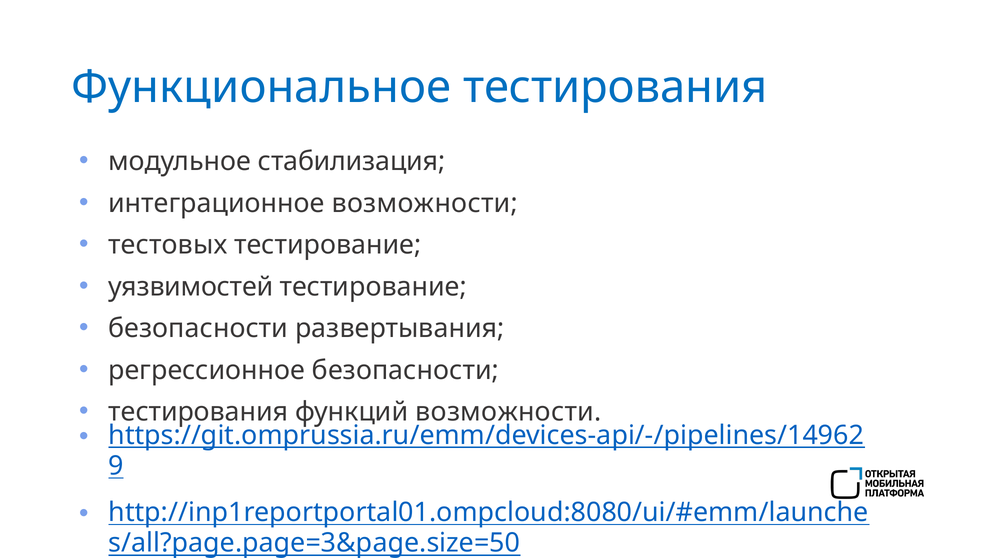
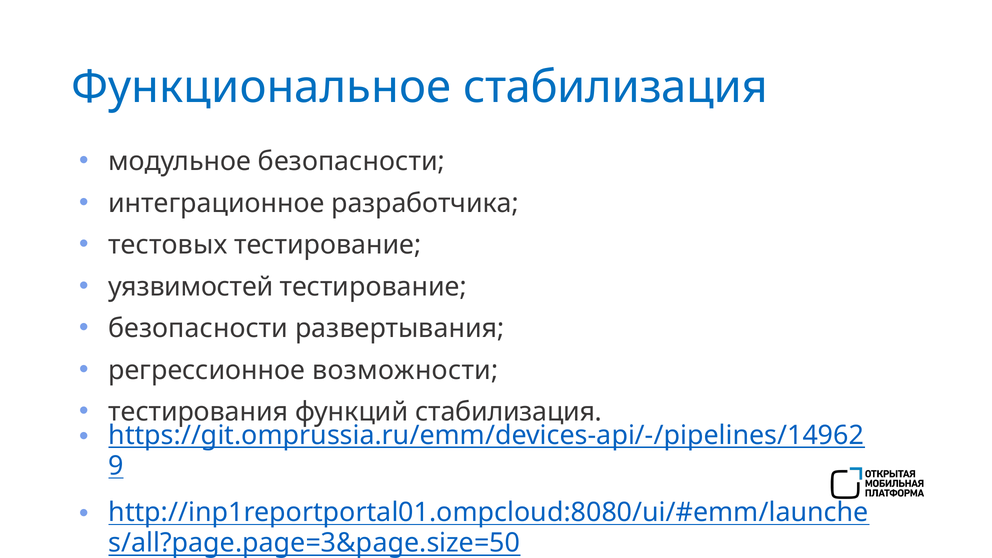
Функциональное тестирования: тестирования -> стабилизация
модульное стабилизация: стабилизация -> безопасности
интеграционное возможности: возможности -> разработчика
регрессионное безопасности: безопасности -> возможности
функций возможности: возможности -> стабилизация
